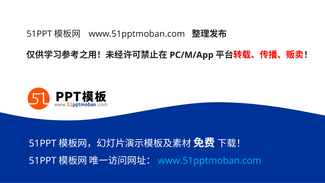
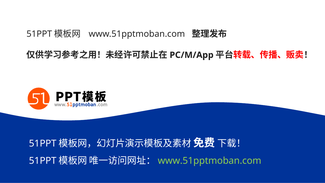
www.51pptmoban.com at (210, 161) colour: light blue -> light green
